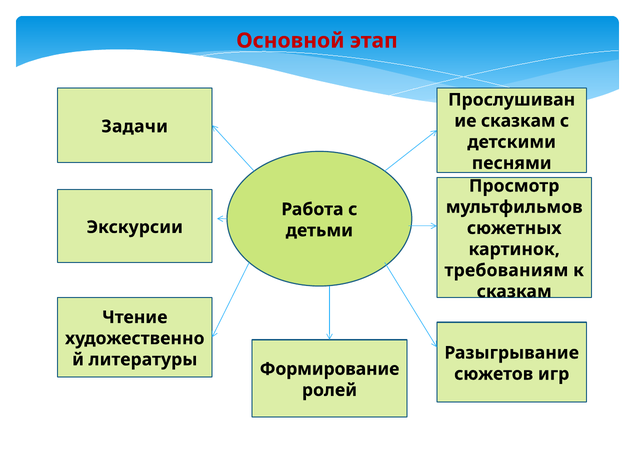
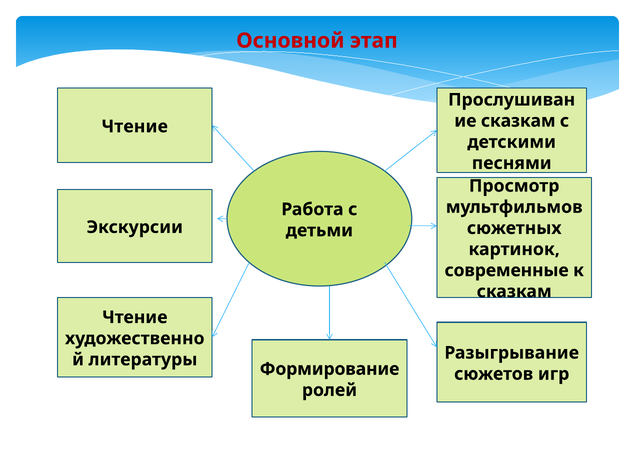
Задачи at (135, 127): Задачи -> Чтение
требованиям: требованиям -> современные
